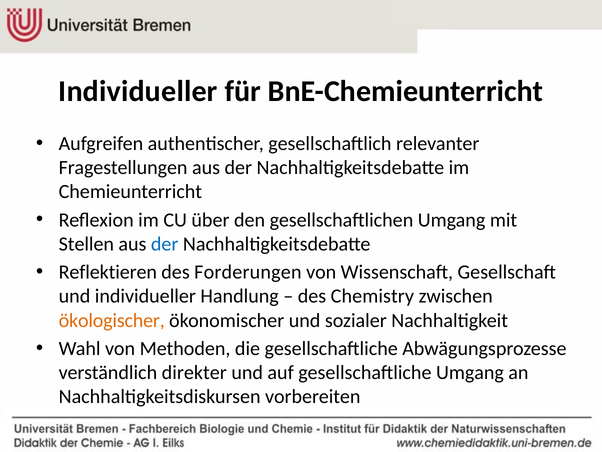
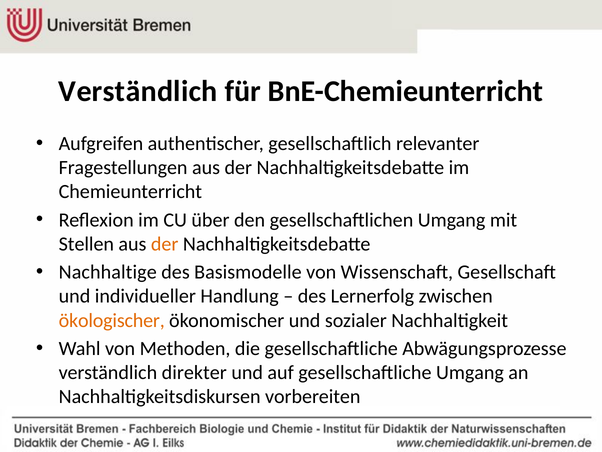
Individueller at (138, 91): Individueller -> Verständlich
der at (165, 244) colour: blue -> orange
Reflektieren: Reflektieren -> Nachhaltige
Forderungen: Forderungen -> Basismodelle
Chemistry: Chemistry -> Lernerfolg
